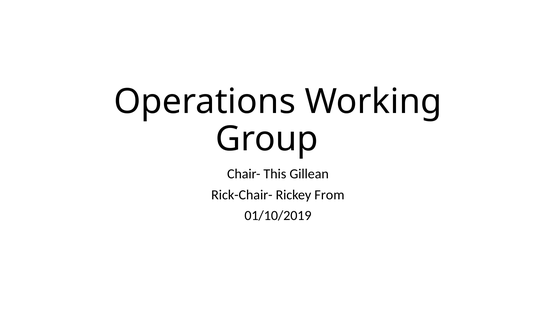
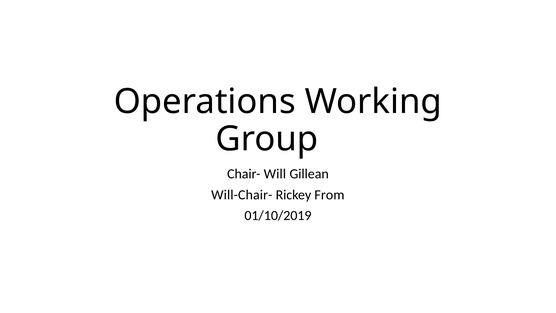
This: This -> Will
Rick-Chair-: Rick-Chair- -> Will-Chair-
